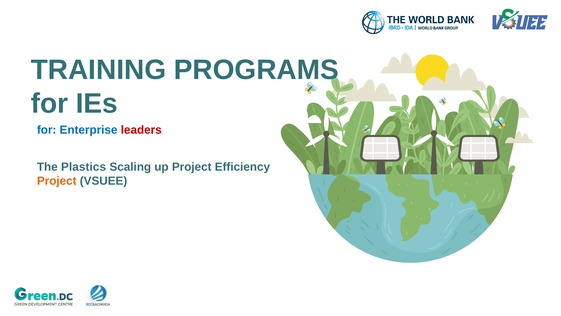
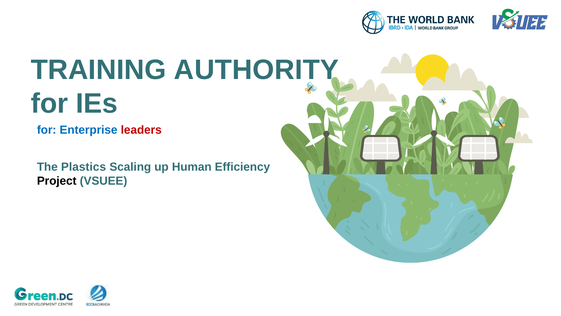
PROGRAMS: PROGRAMS -> AUTHORITY
up Project: Project -> Human
Project at (57, 181) colour: orange -> black
